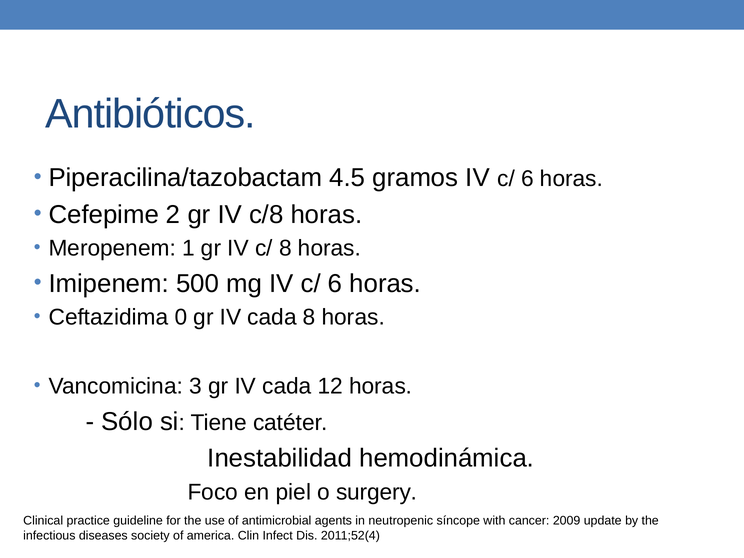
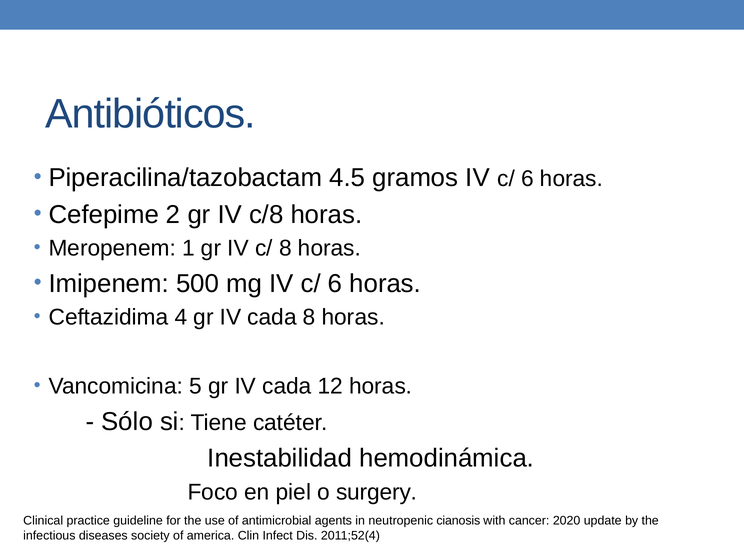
0: 0 -> 4
3: 3 -> 5
síncope: síncope -> cianosis
2009: 2009 -> 2020
